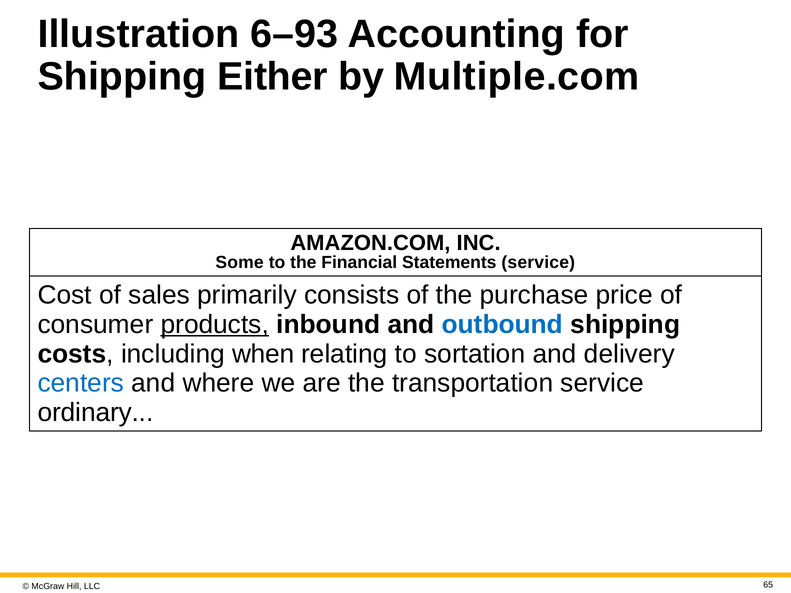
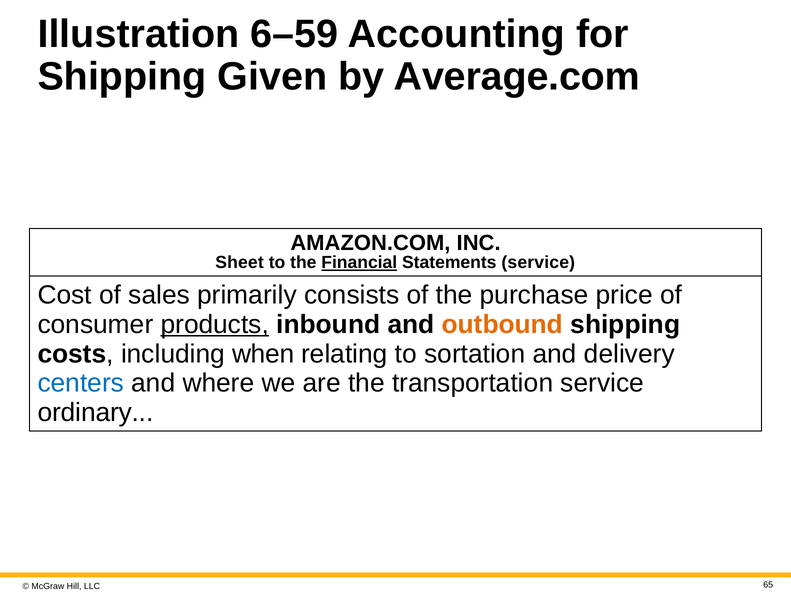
6–93: 6–93 -> 6–59
Either: Either -> Given
Multiple.com: Multiple.com -> Average.com
Some: Some -> Sheet
Financial underline: none -> present
outbound colour: blue -> orange
